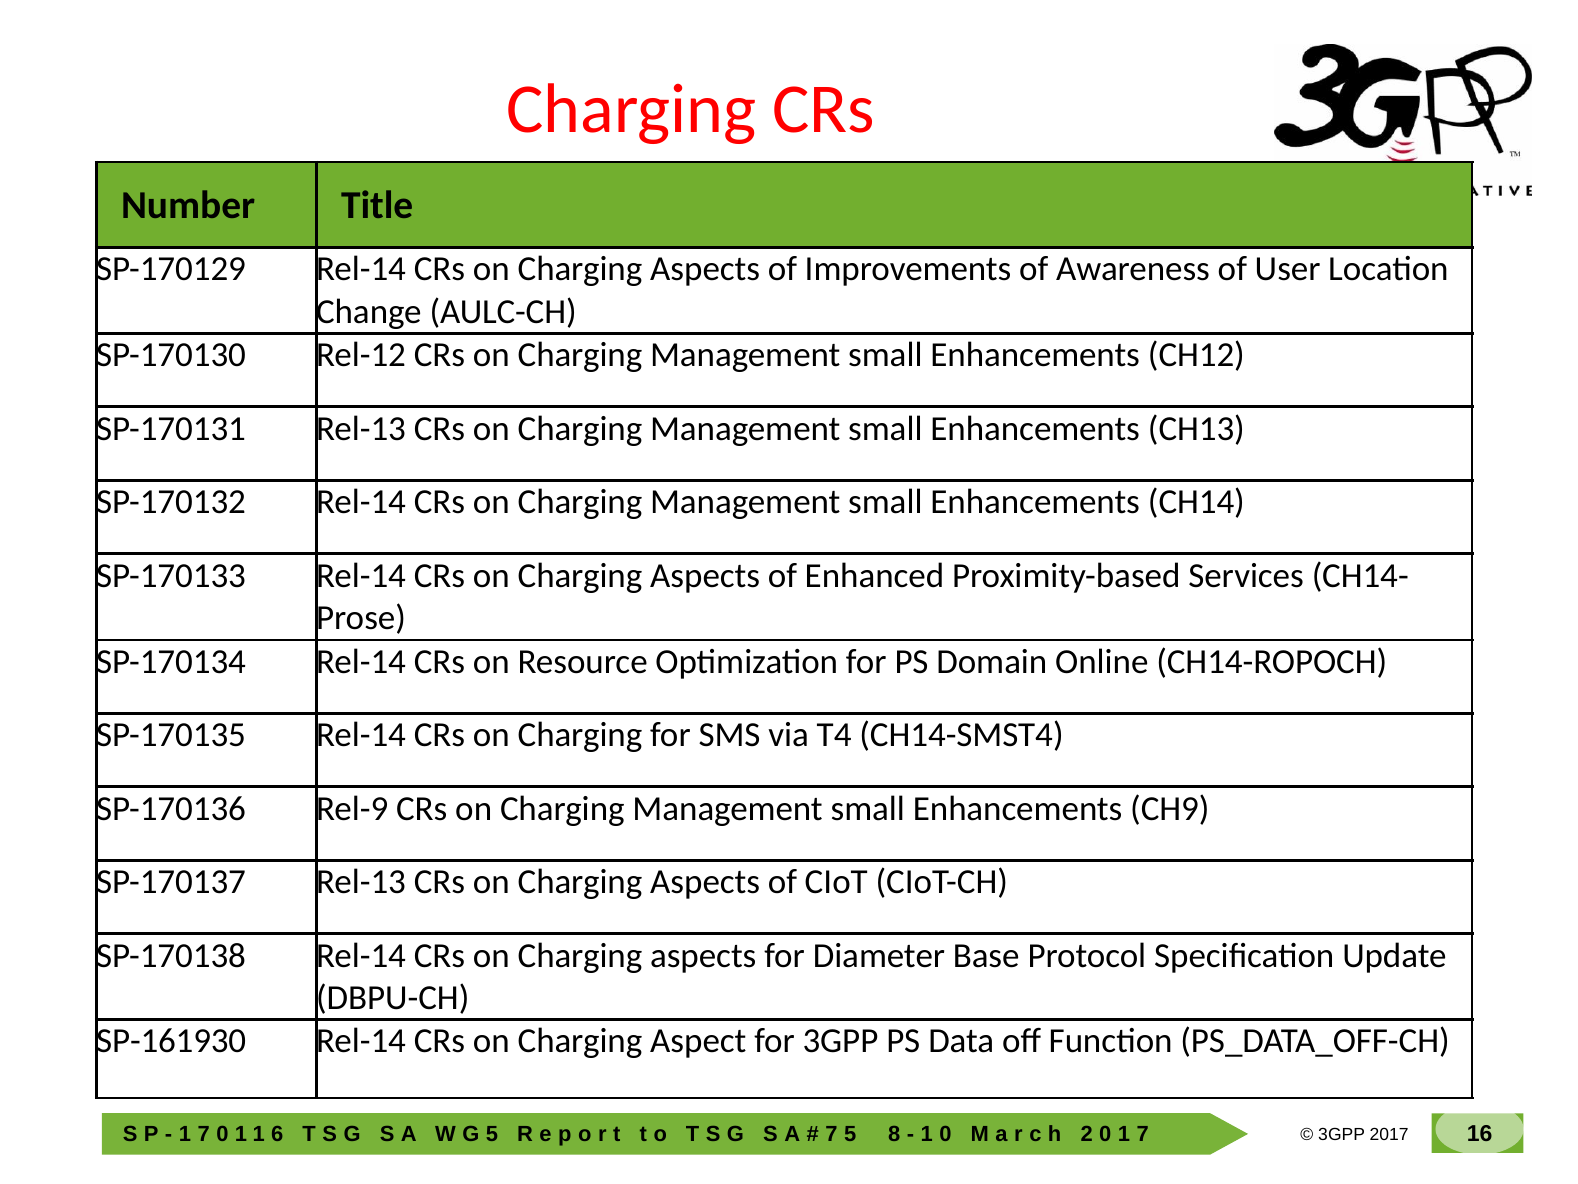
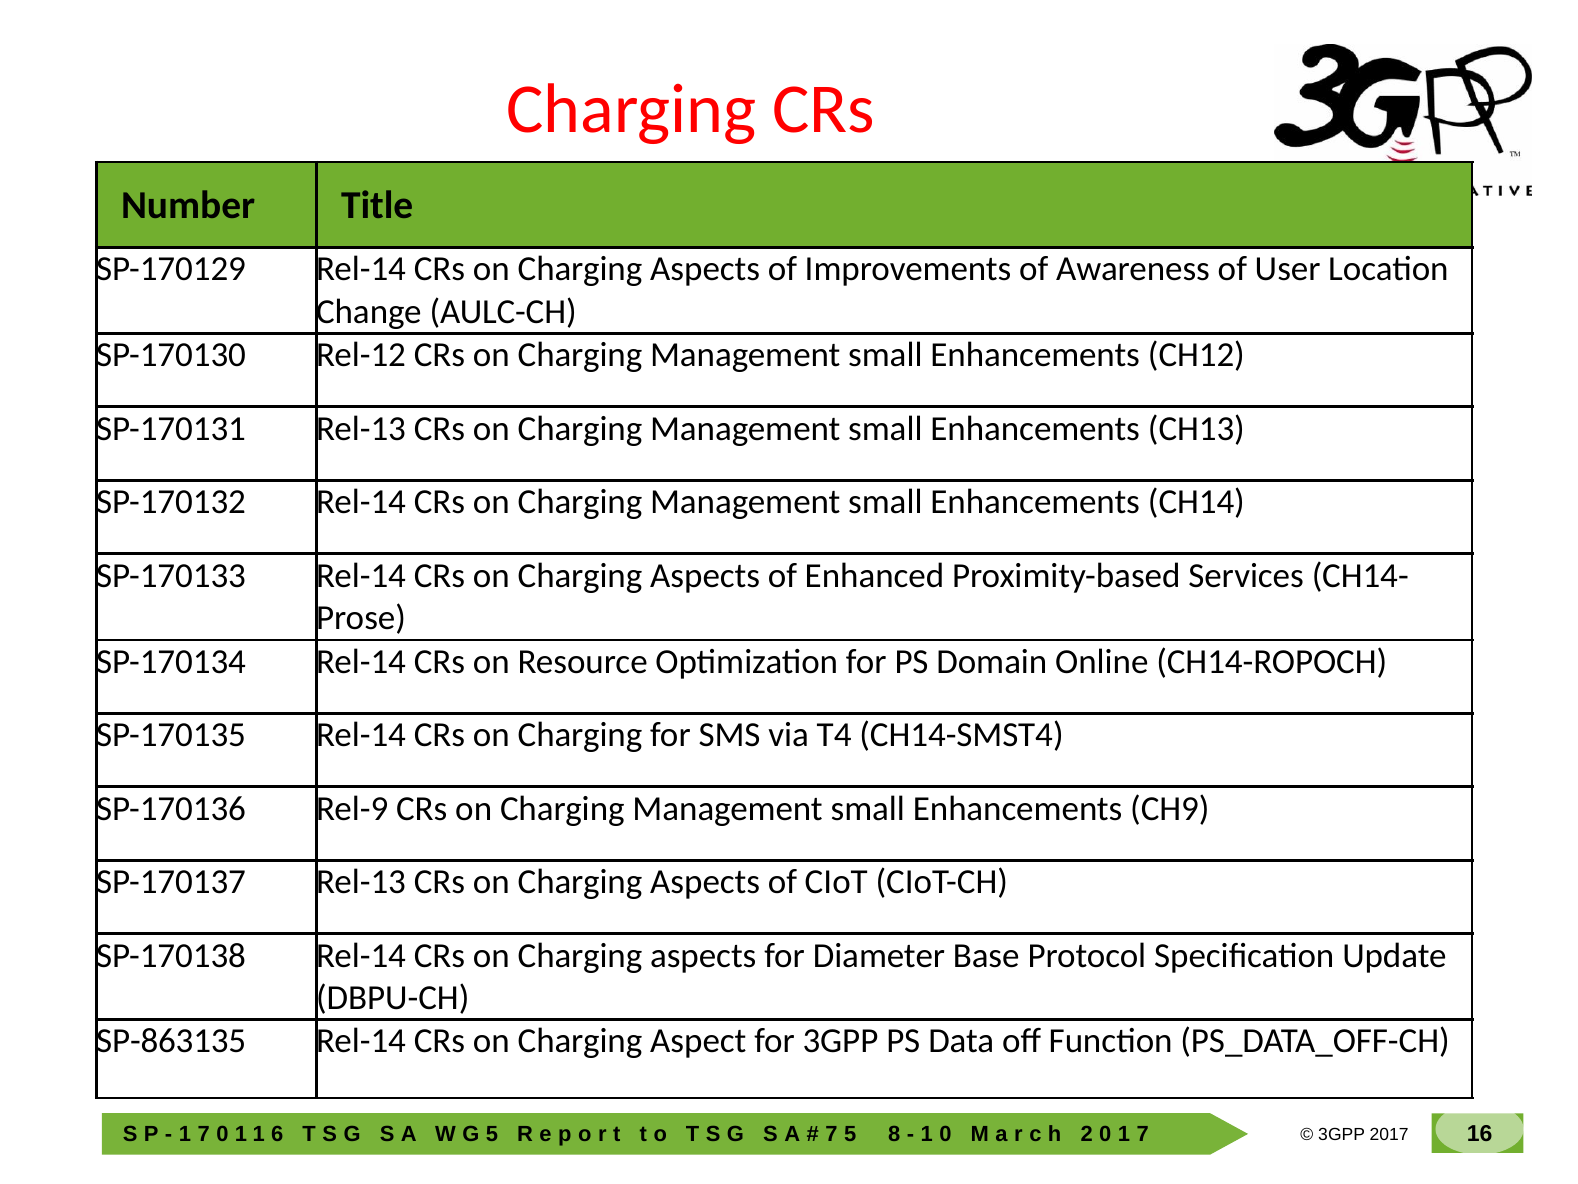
SP-161930: SP-161930 -> SP-863135
